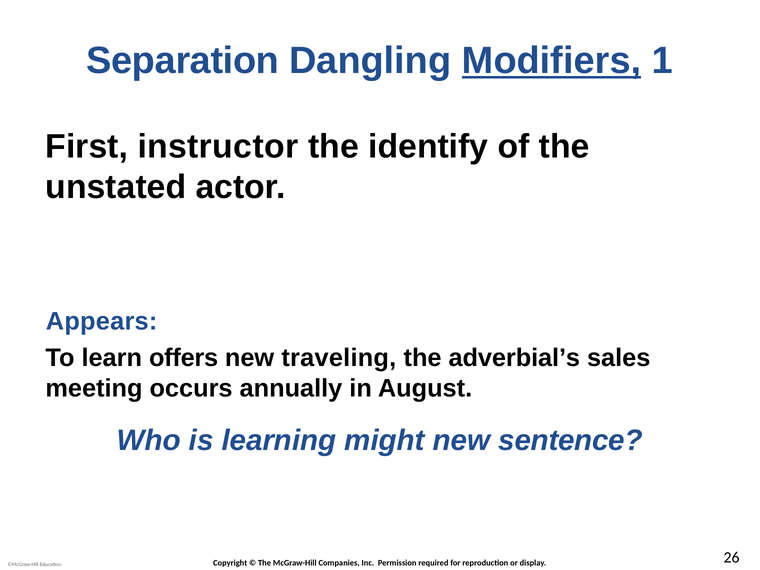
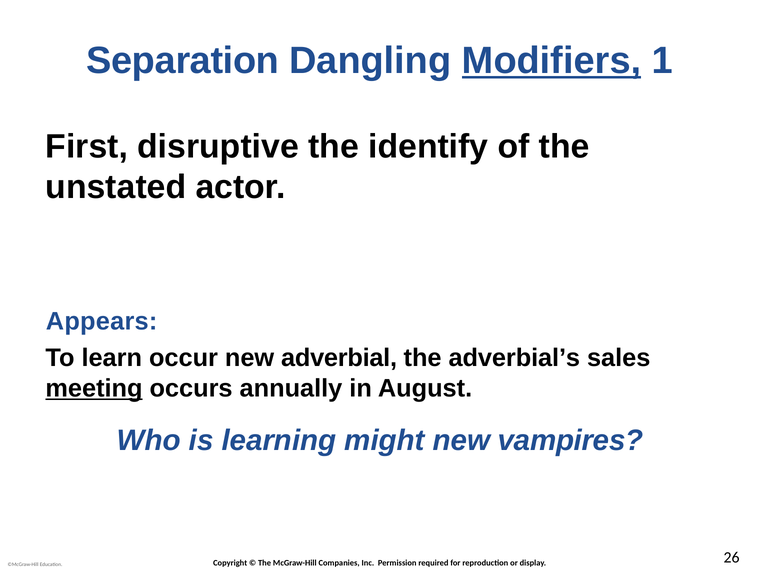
instructor: instructor -> disruptive
offers: offers -> occur
traveling: traveling -> adverbial
meeting underline: none -> present
sentence: sentence -> vampires
